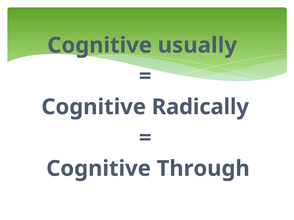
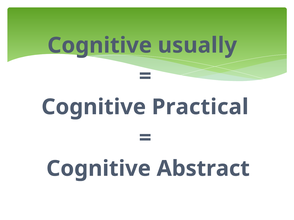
Radically: Radically -> Practical
Through: Through -> Abstract
